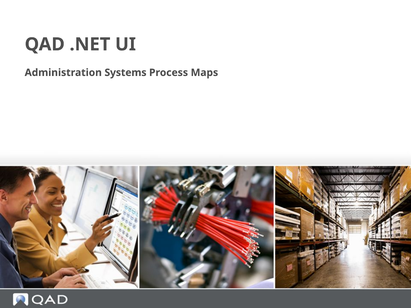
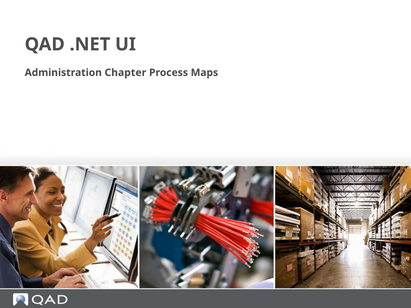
Systems: Systems -> Chapter
